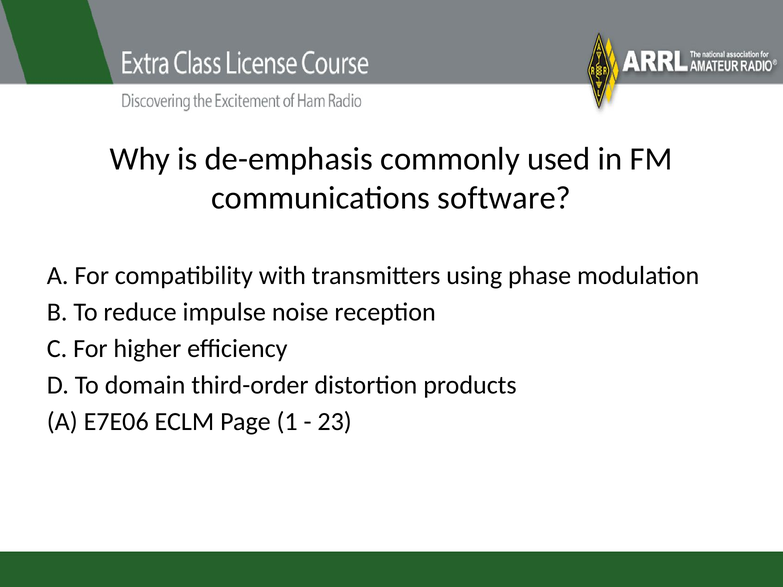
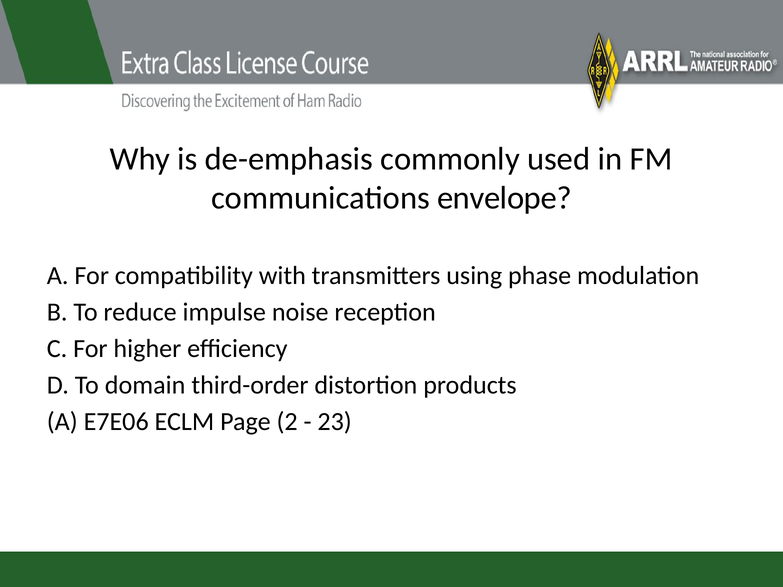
software: software -> envelope
1: 1 -> 2
